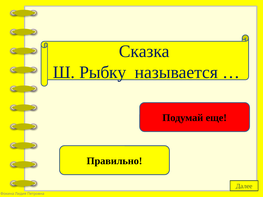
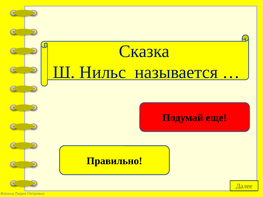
Рыбку: Рыбку -> Нильс
